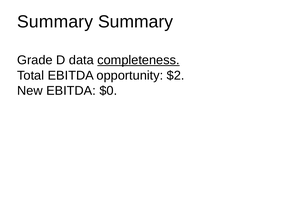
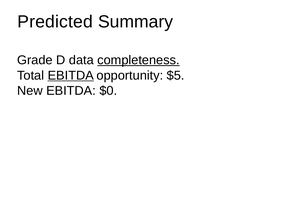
Summary at (55, 22): Summary -> Predicted
EBITDA at (71, 75) underline: none -> present
$2: $2 -> $5
